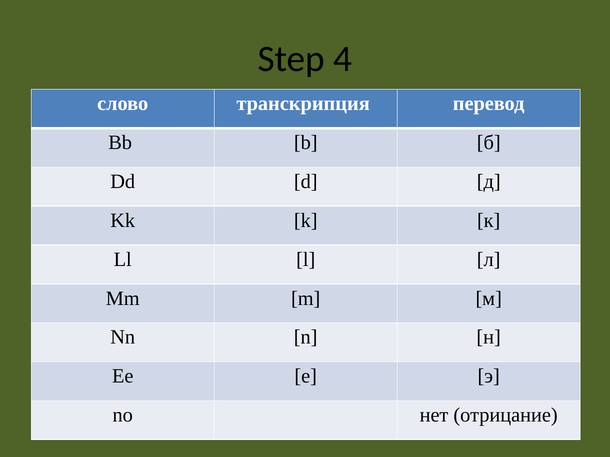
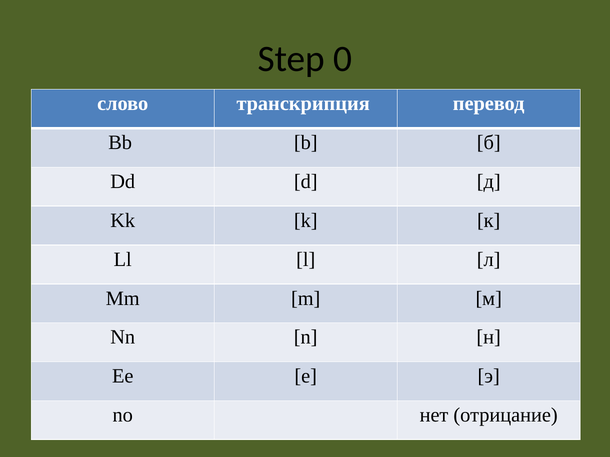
4: 4 -> 0
